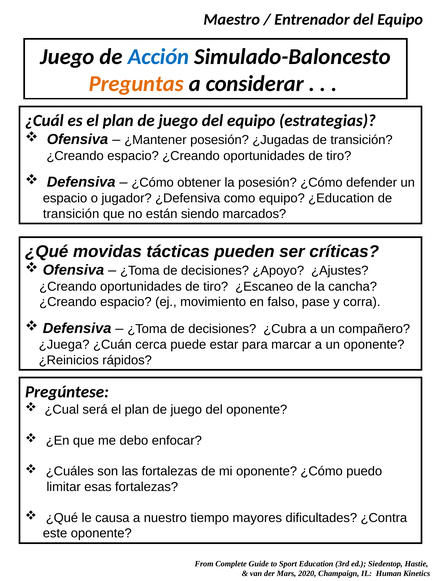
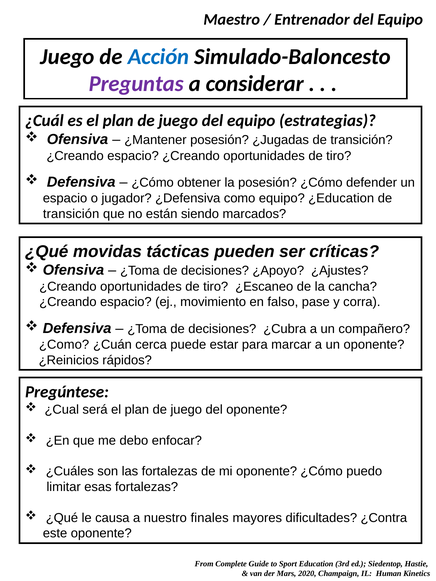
Preguntas colour: orange -> purple
¿Juega: ¿Juega -> ¿Como
tiempo: tiempo -> finales
